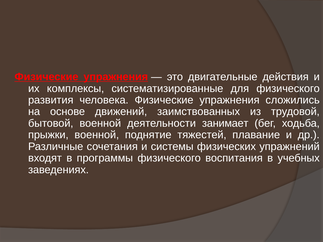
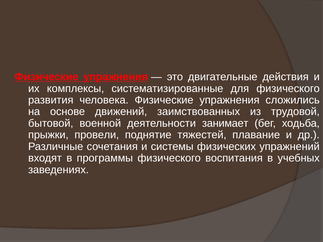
прыжки военной: военной -> провели
